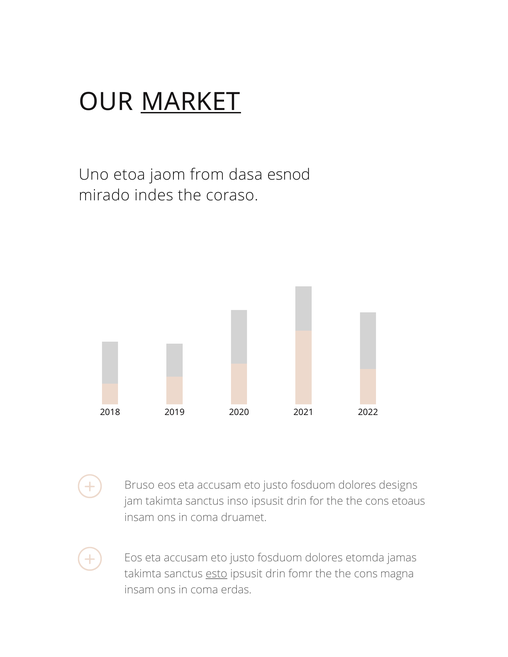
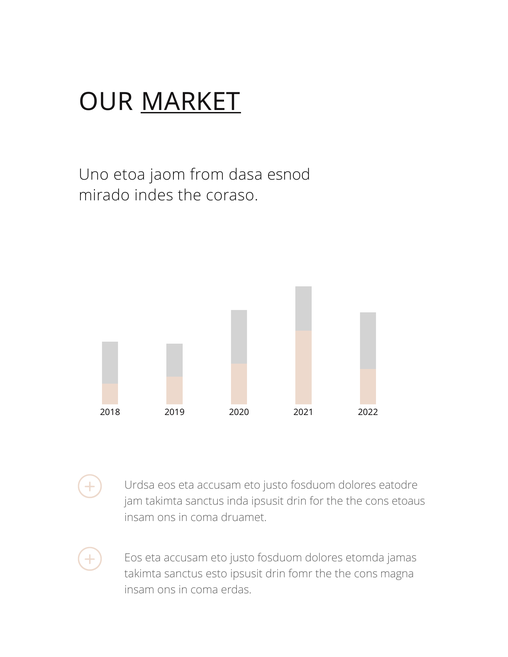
Bruso: Bruso -> Urdsa
designs: designs -> eatodre
inso: inso -> inda
esto underline: present -> none
